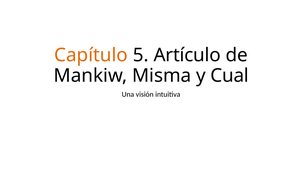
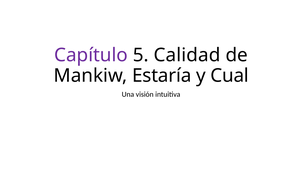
Capítulo colour: orange -> purple
Artículo: Artículo -> Calidad
Misma: Misma -> Estaría
